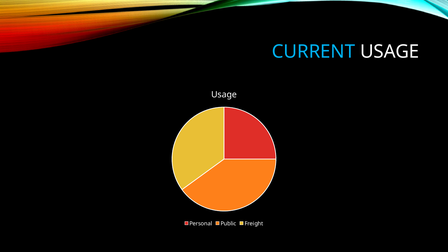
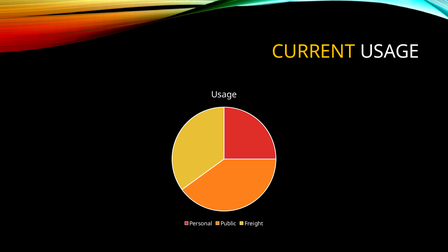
CURRENT colour: light blue -> yellow
